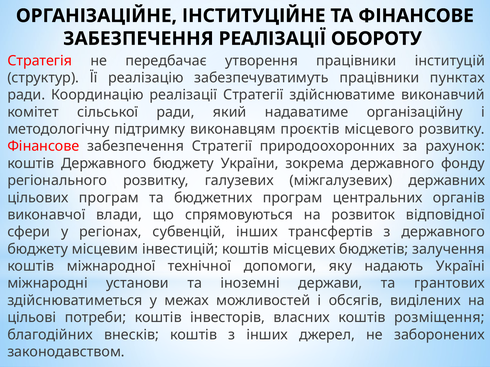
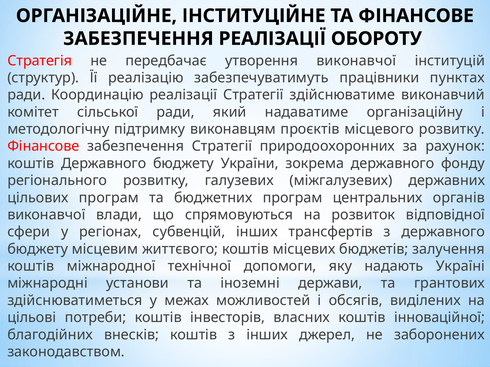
утворення працівники: працівники -> виконавчої
інвестицій: інвестицій -> життєвого
розміщення: розміщення -> інноваційної
